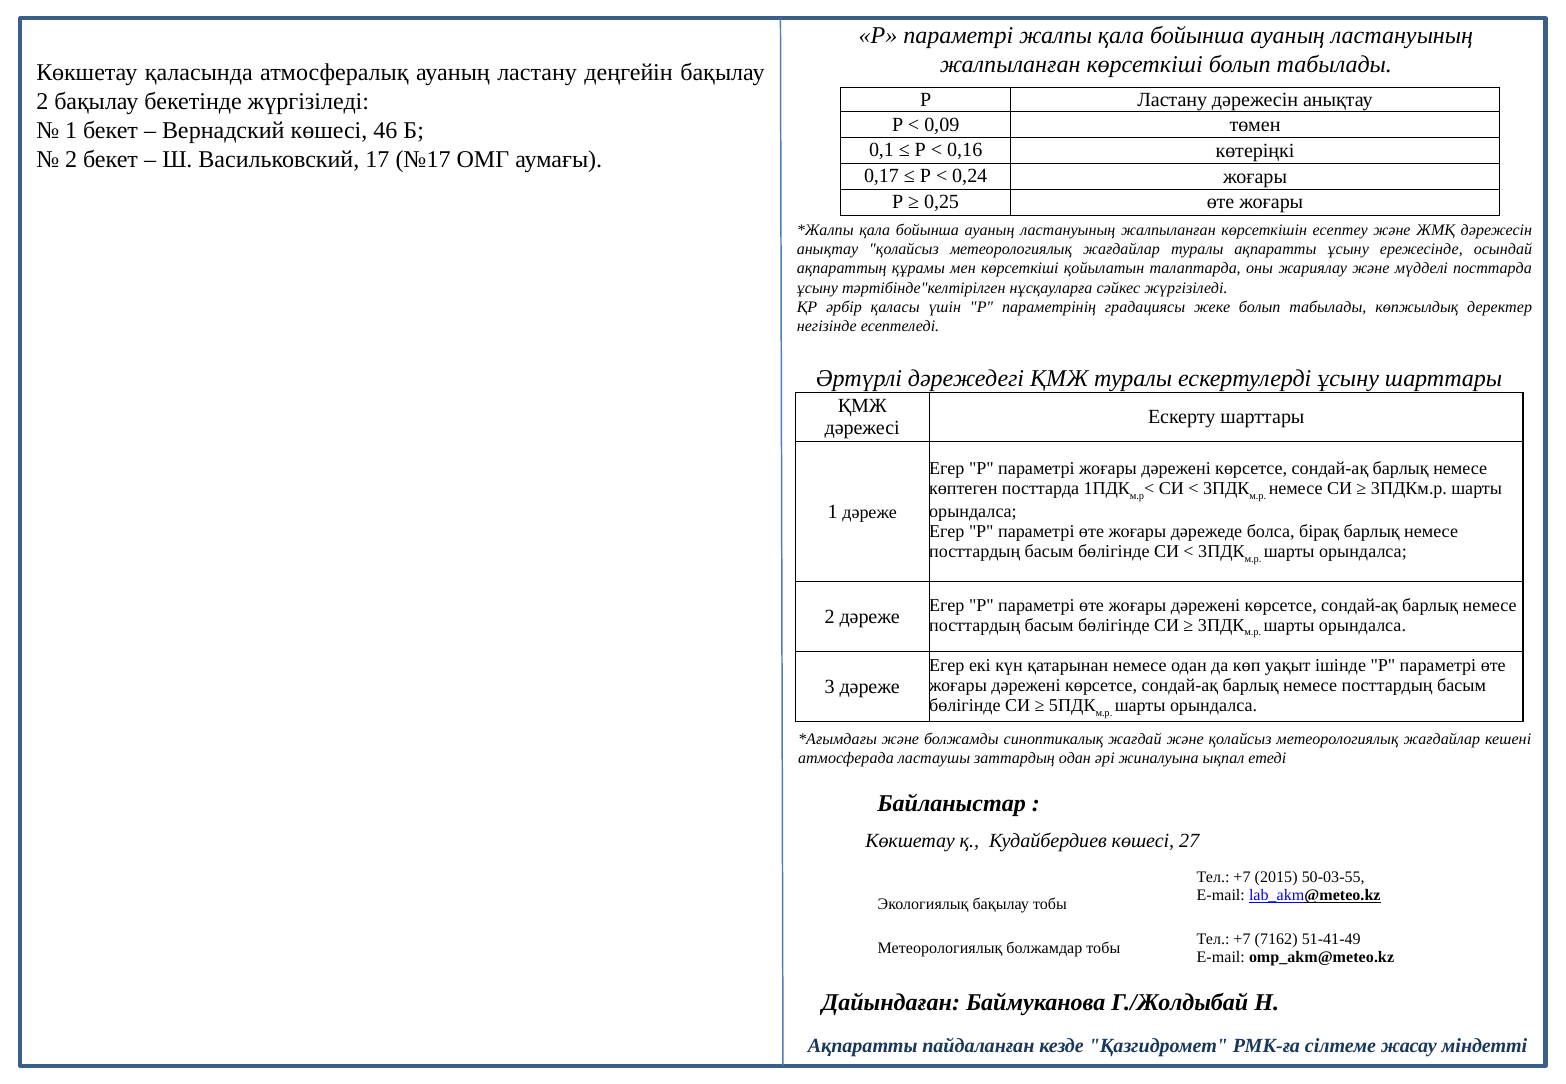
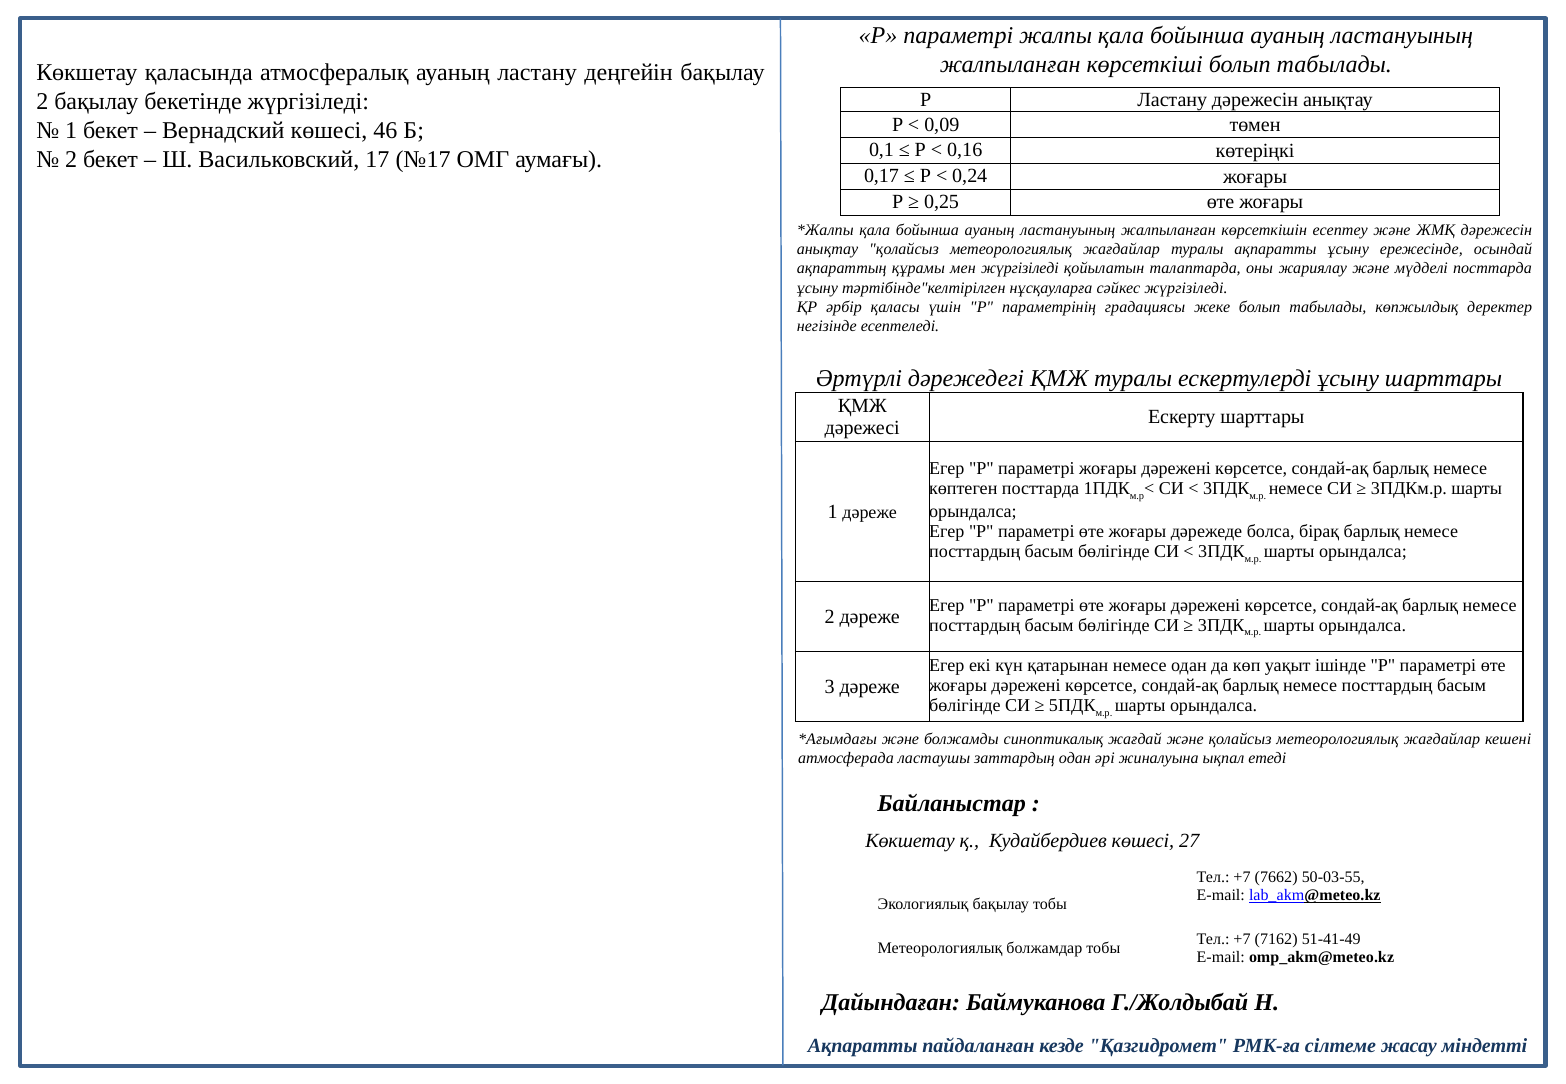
мен көрсеткіші: көрсеткіші -> жүргізіледі
2015: 2015 -> 7662
